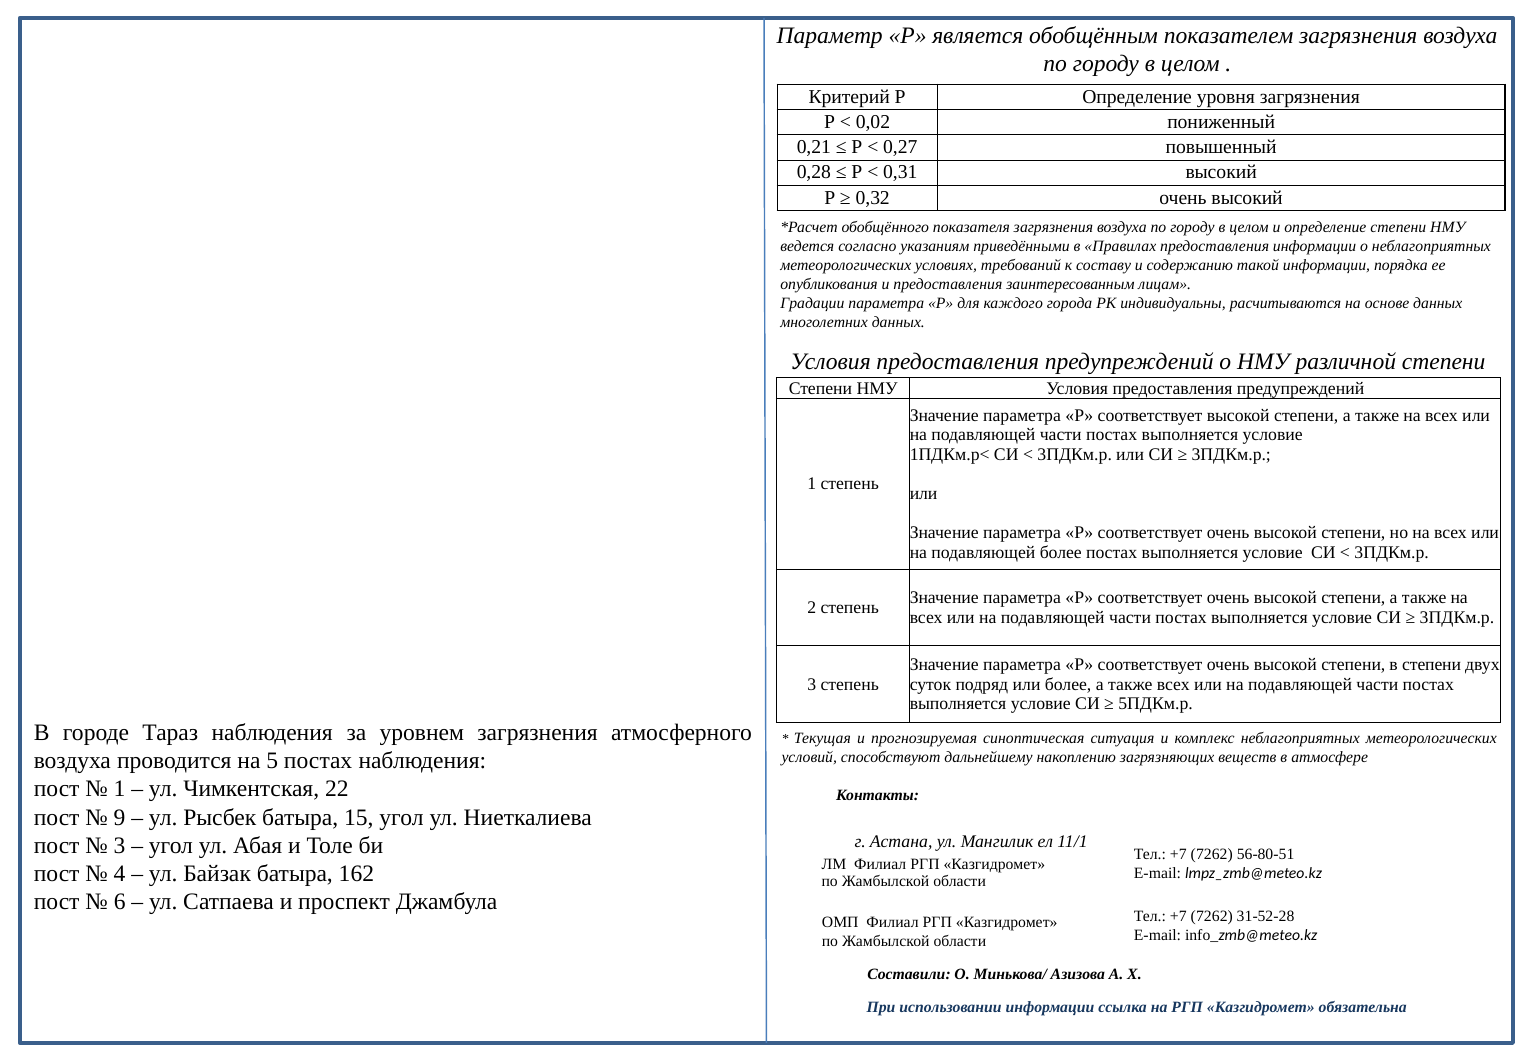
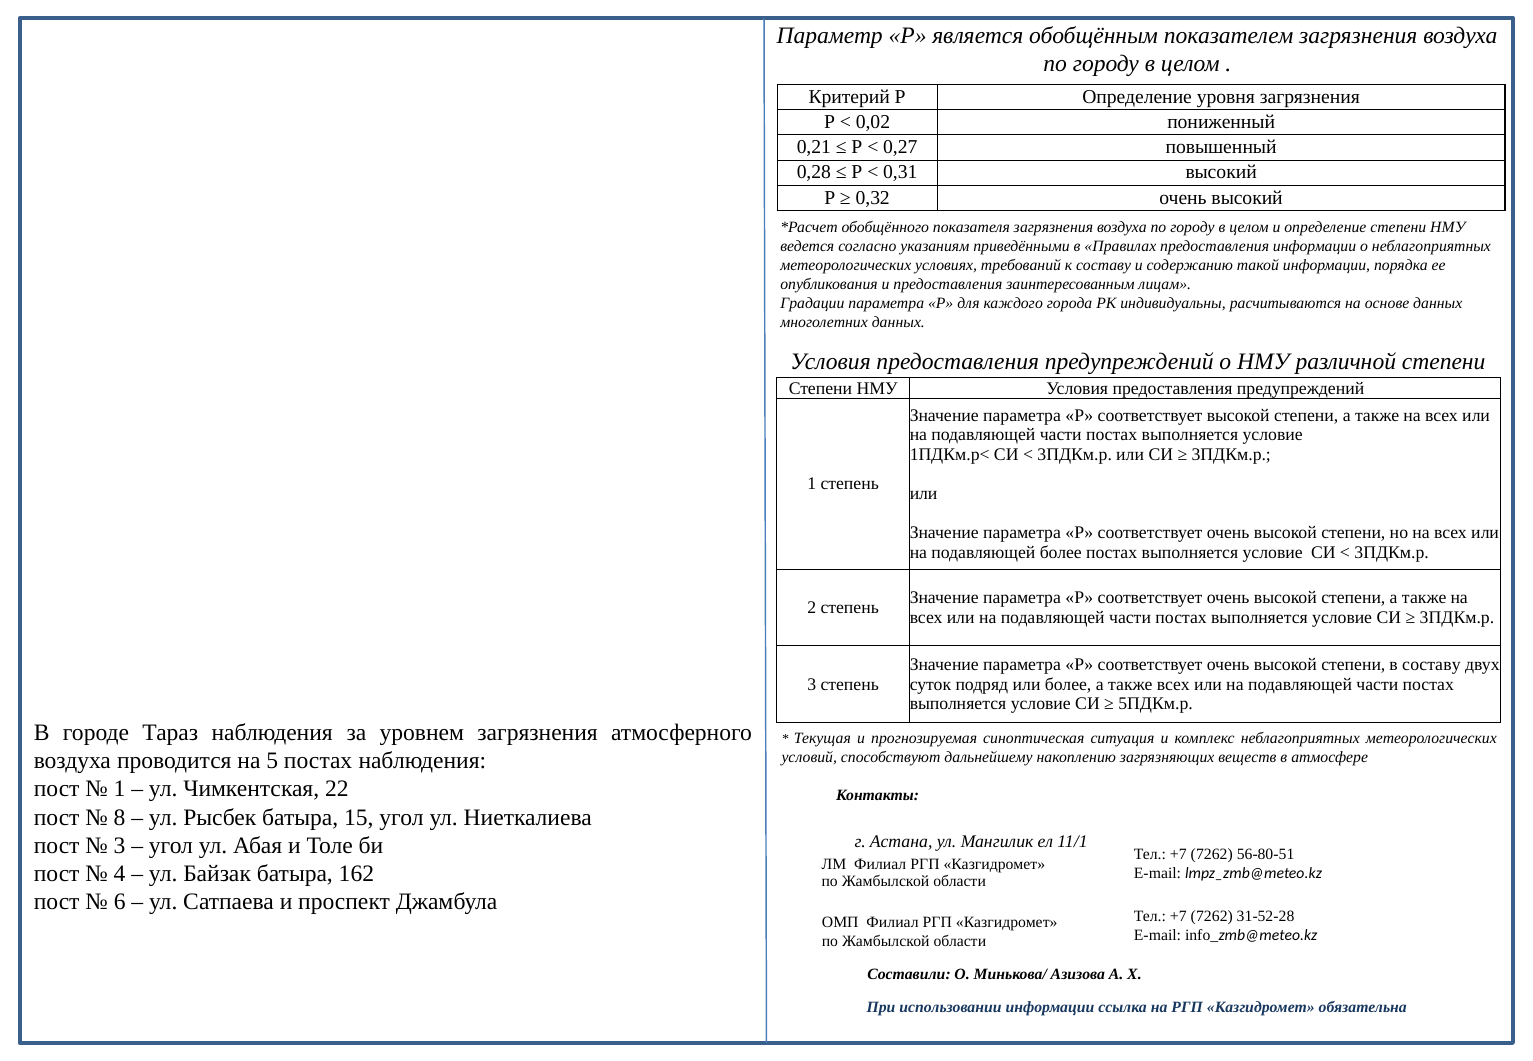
в степени: степени -> составу
9: 9 -> 8
